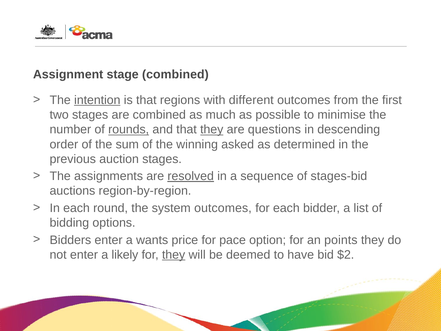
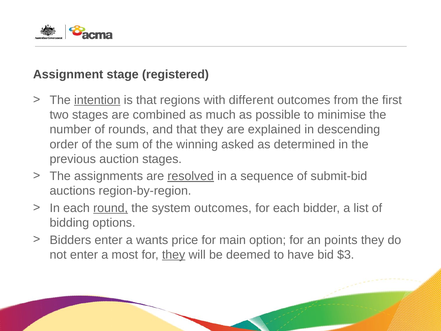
stage combined: combined -> registered
rounds underline: present -> none
they at (212, 130) underline: present -> none
questions: questions -> explained
stages-bid: stages-bid -> submit-bid
round underline: none -> present
pace: pace -> main
likely: likely -> most
$2: $2 -> $3
